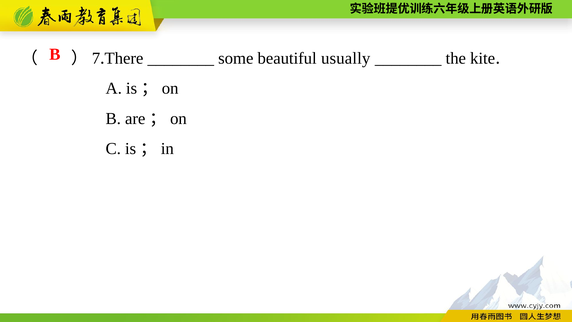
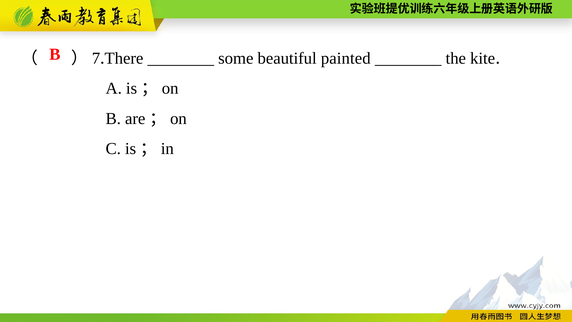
usually: usually -> painted
